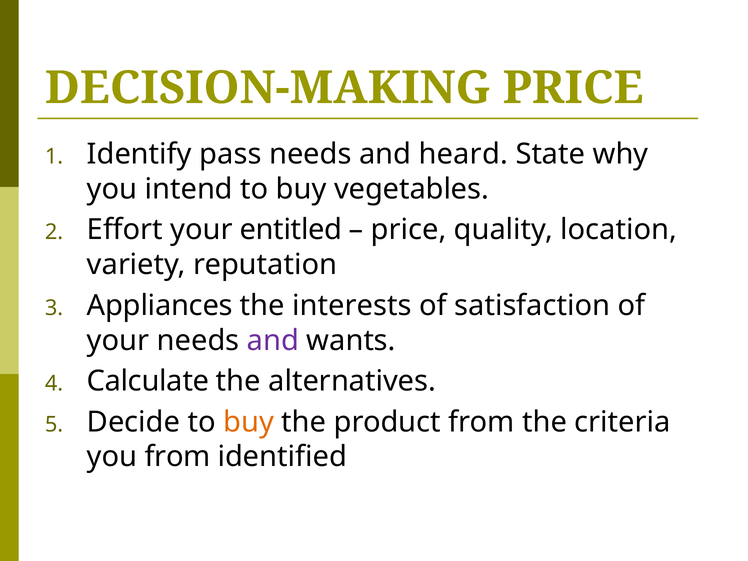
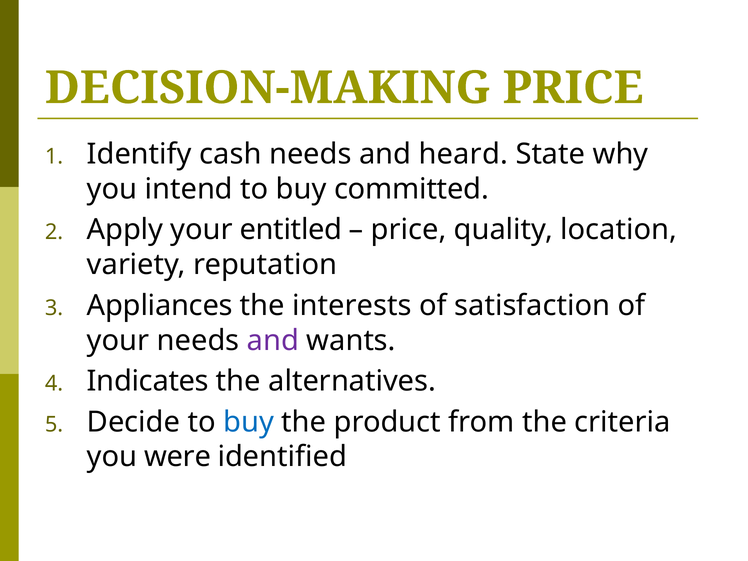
pass: pass -> cash
vegetables: vegetables -> committed
Effort: Effort -> Apply
Calculate: Calculate -> Indicates
buy at (249, 422) colour: orange -> blue
you from: from -> were
